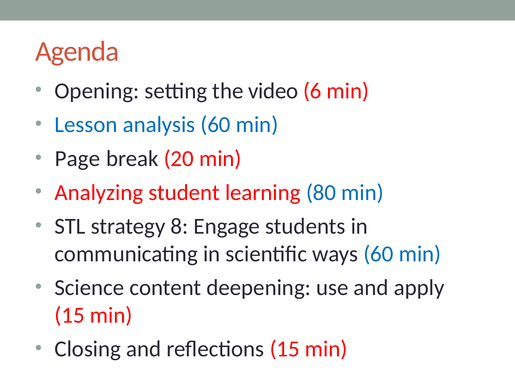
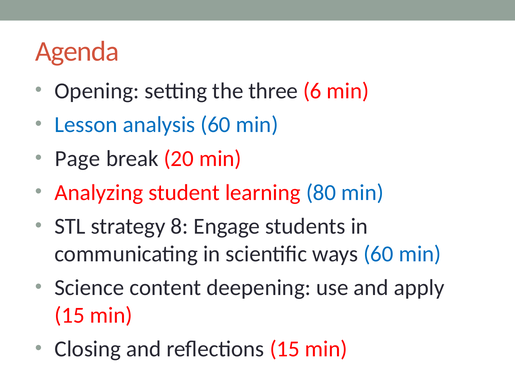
video: video -> three
